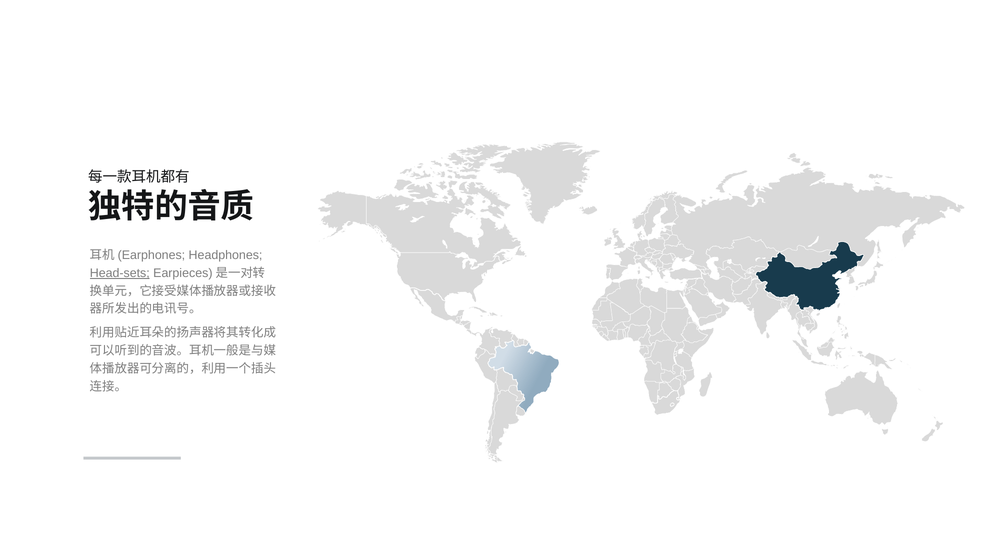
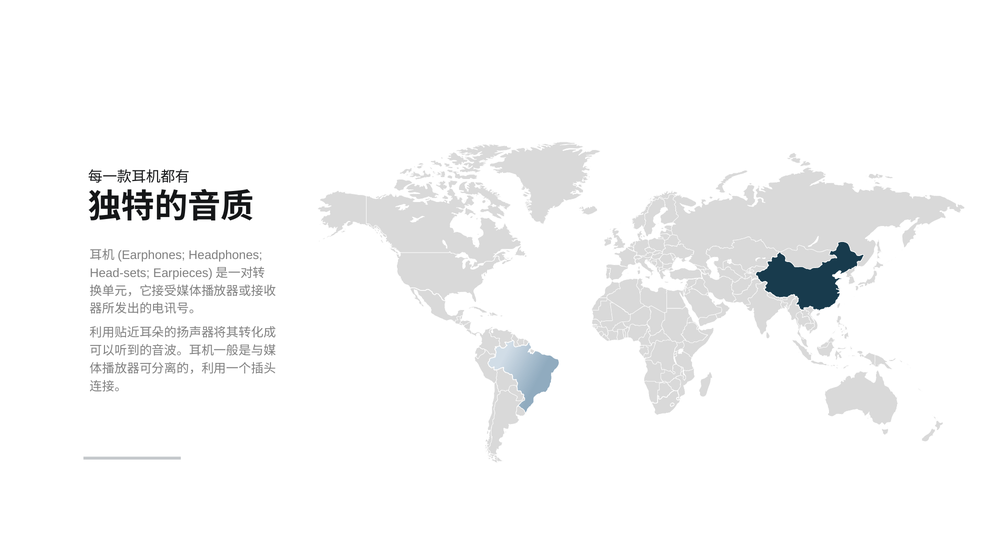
Head-sets underline: present -> none
